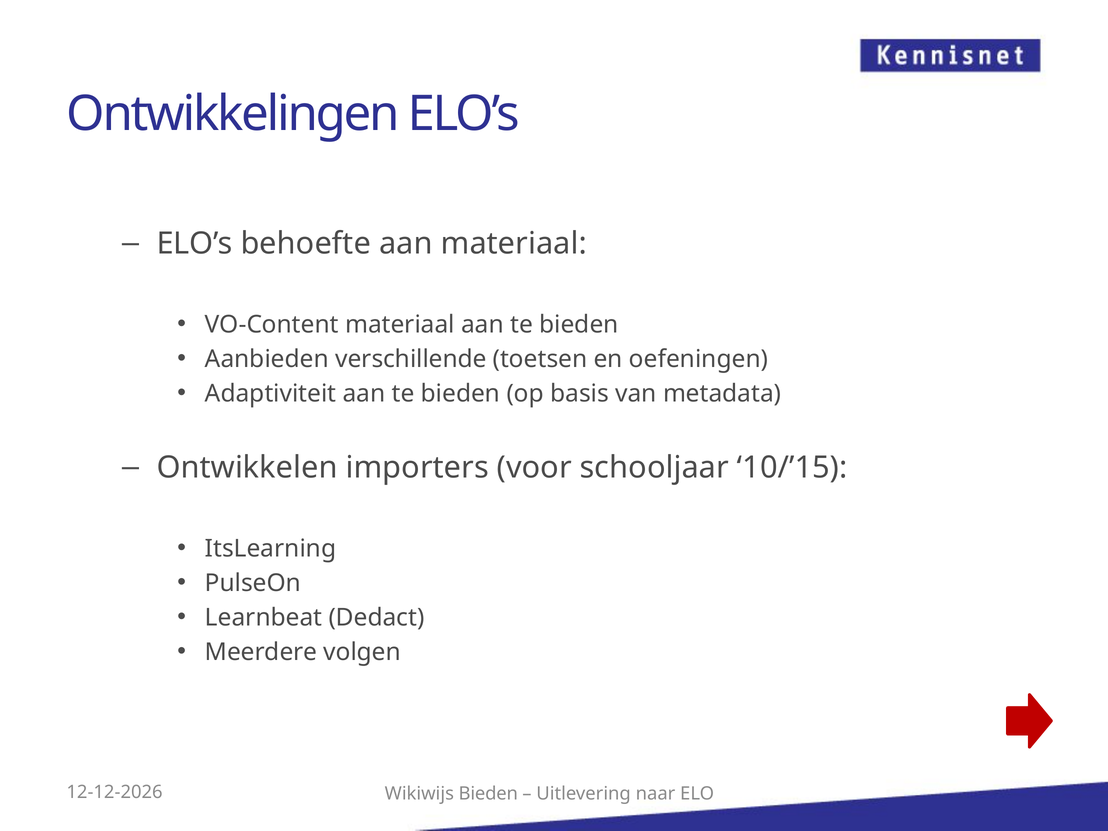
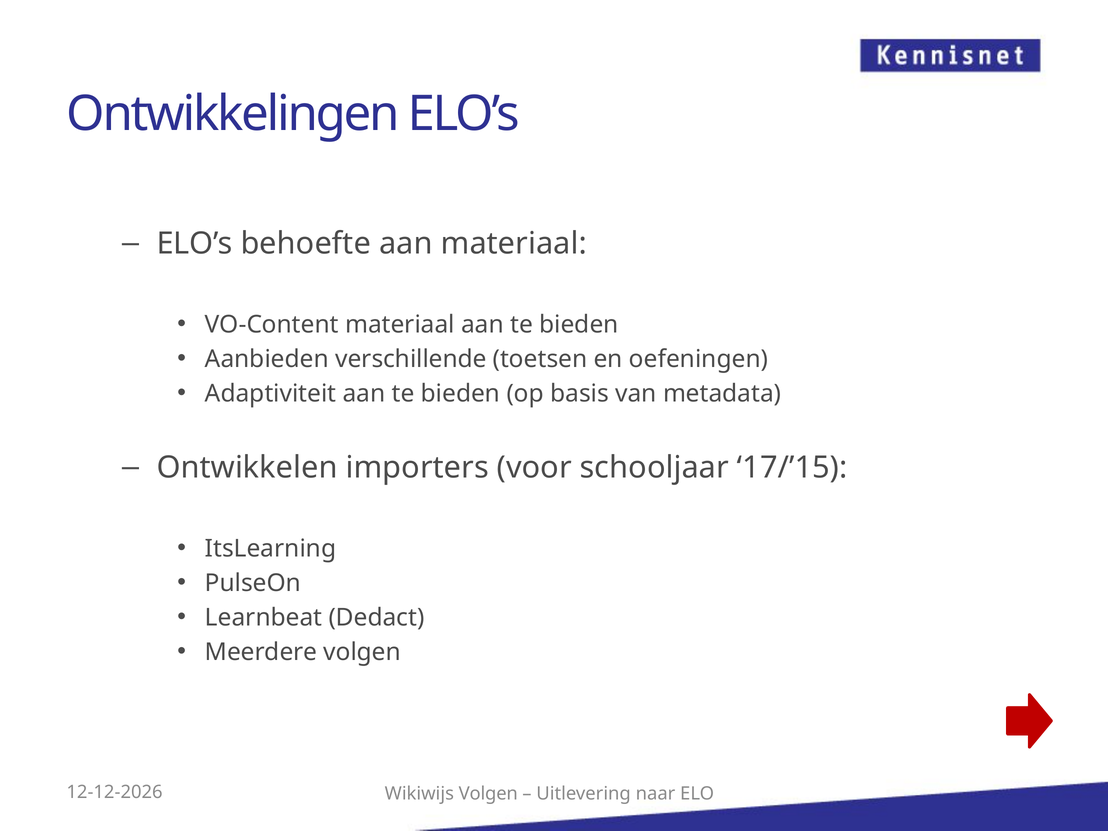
10/’15: 10/’15 -> 17/’15
Wikiwijs Bieden: Bieden -> Volgen
